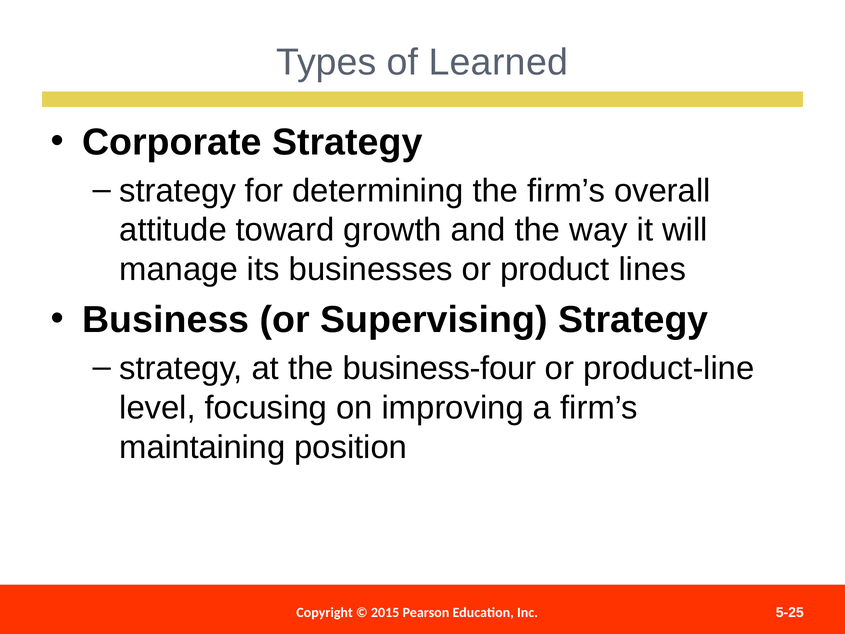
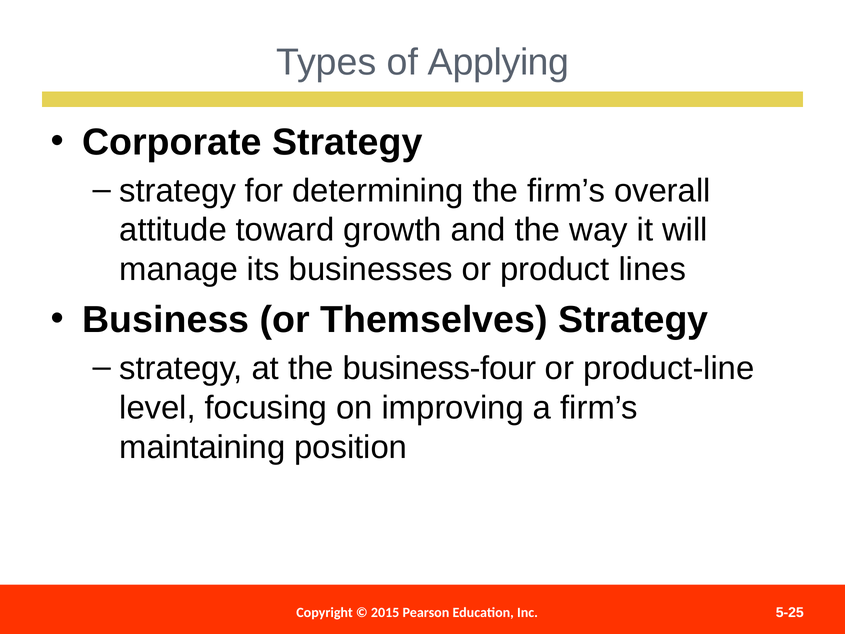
Learned: Learned -> Applying
Supervising: Supervising -> Themselves
